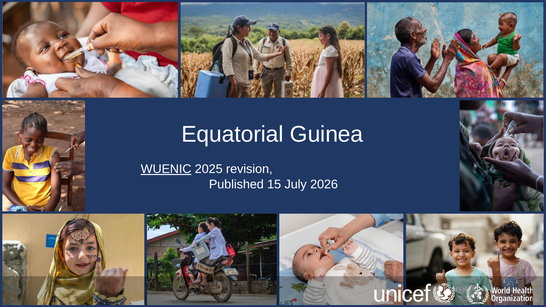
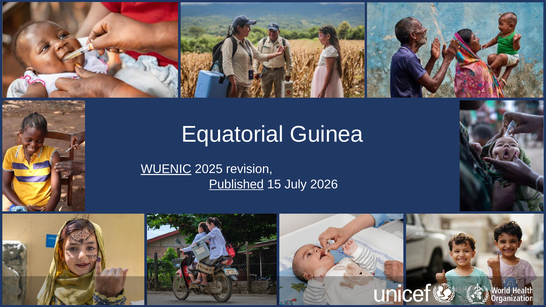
Published underline: none -> present
